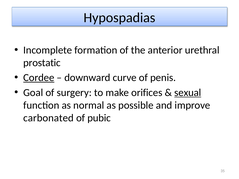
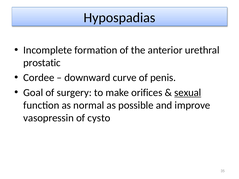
Cordee underline: present -> none
carbonated: carbonated -> vasopressin
pubic: pubic -> cysto
